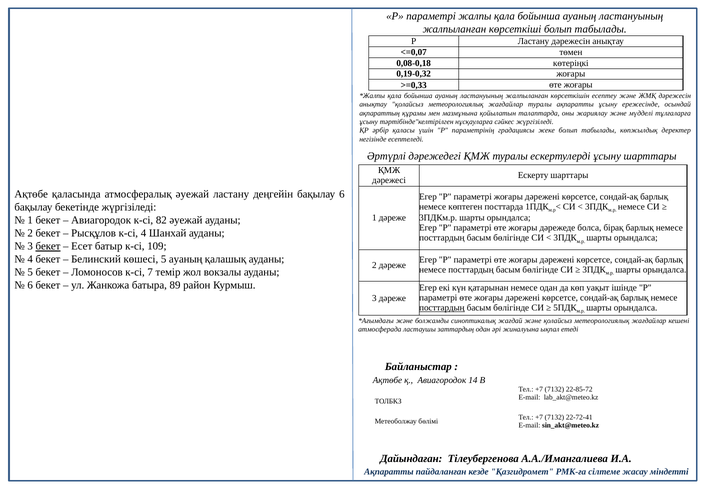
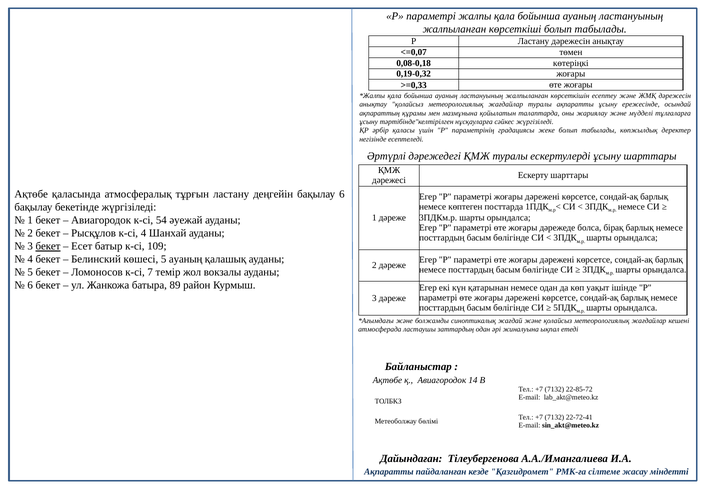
атмосфералық әуежай: әуежай -> тұрғын
82: 82 -> 54
посттардың at (442, 307) underline: present -> none
